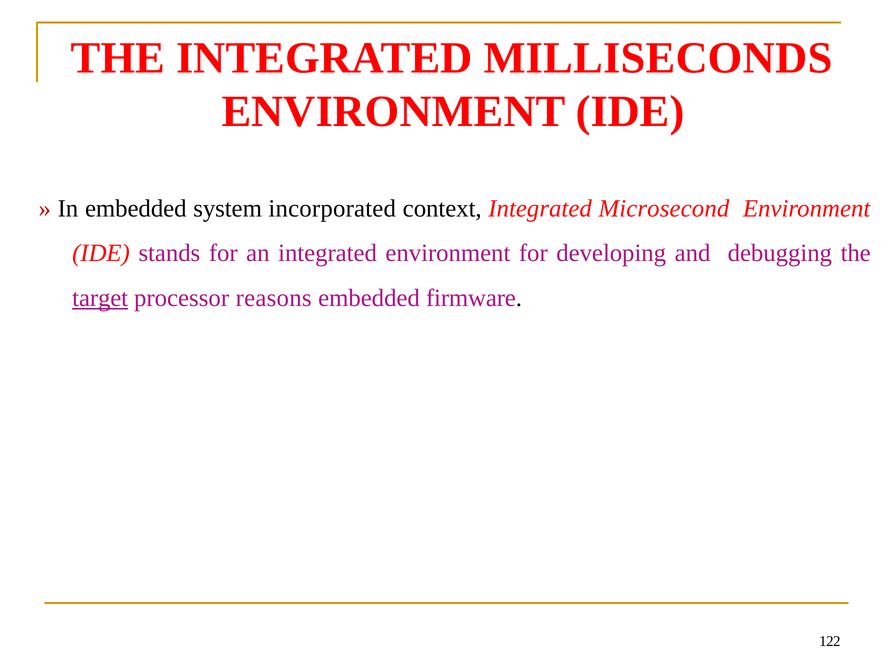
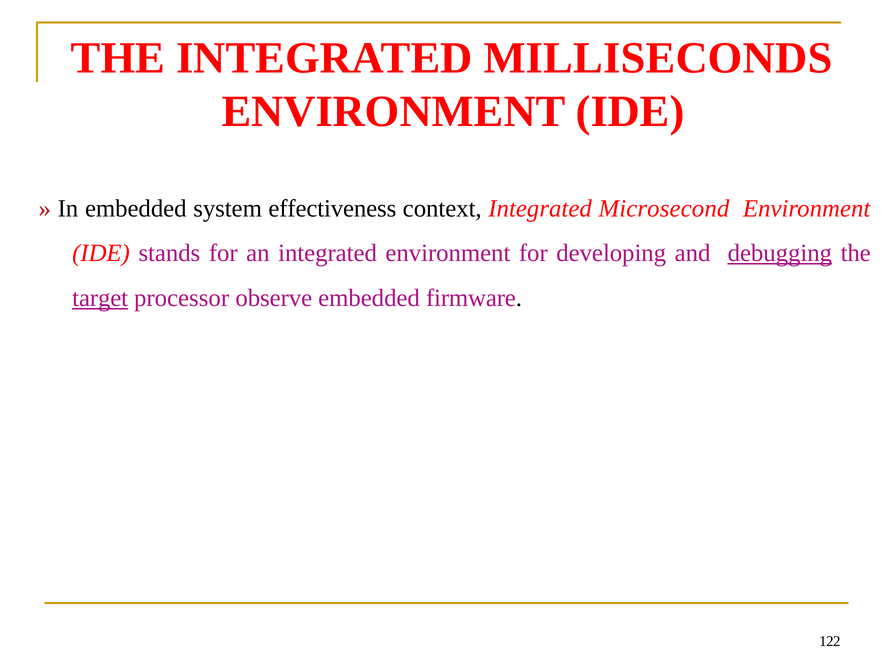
incorporated: incorporated -> effectiveness
debugging underline: none -> present
reasons: reasons -> observe
